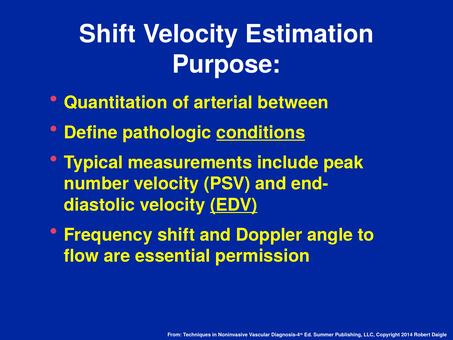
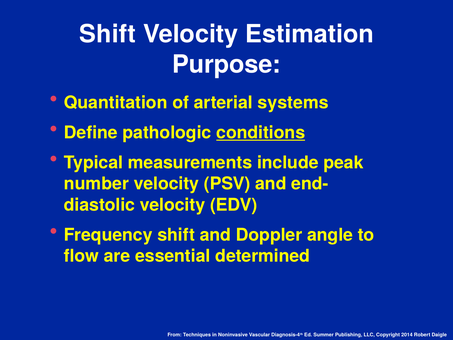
between: between -> systems
EDV underline: present -> none
permission: permission -> determined
